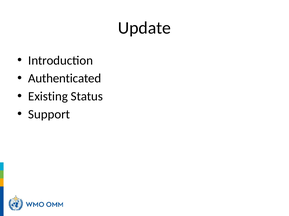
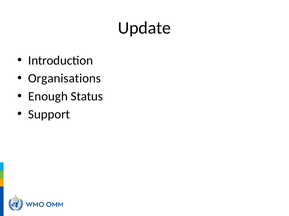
Authenticated: Authenticated -> Organisations
Existing: Existing -> Enough
